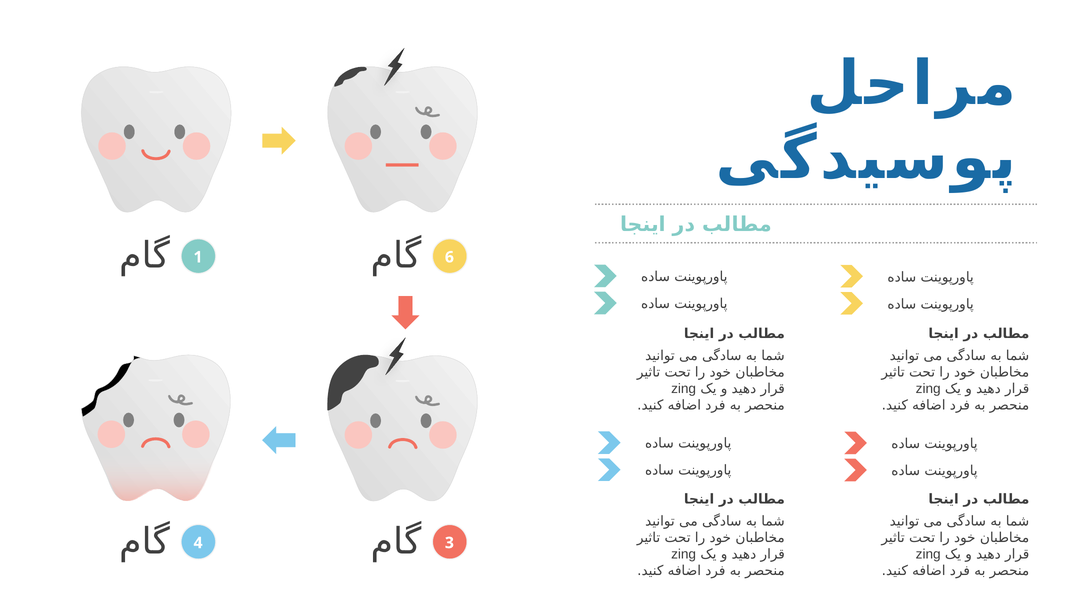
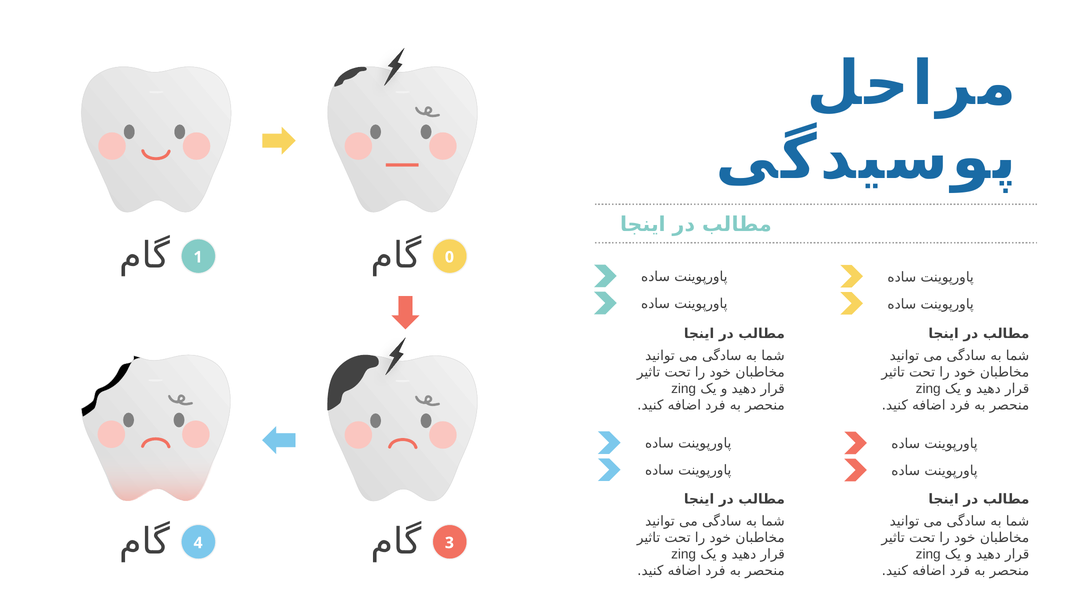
6: 6 -> 0
